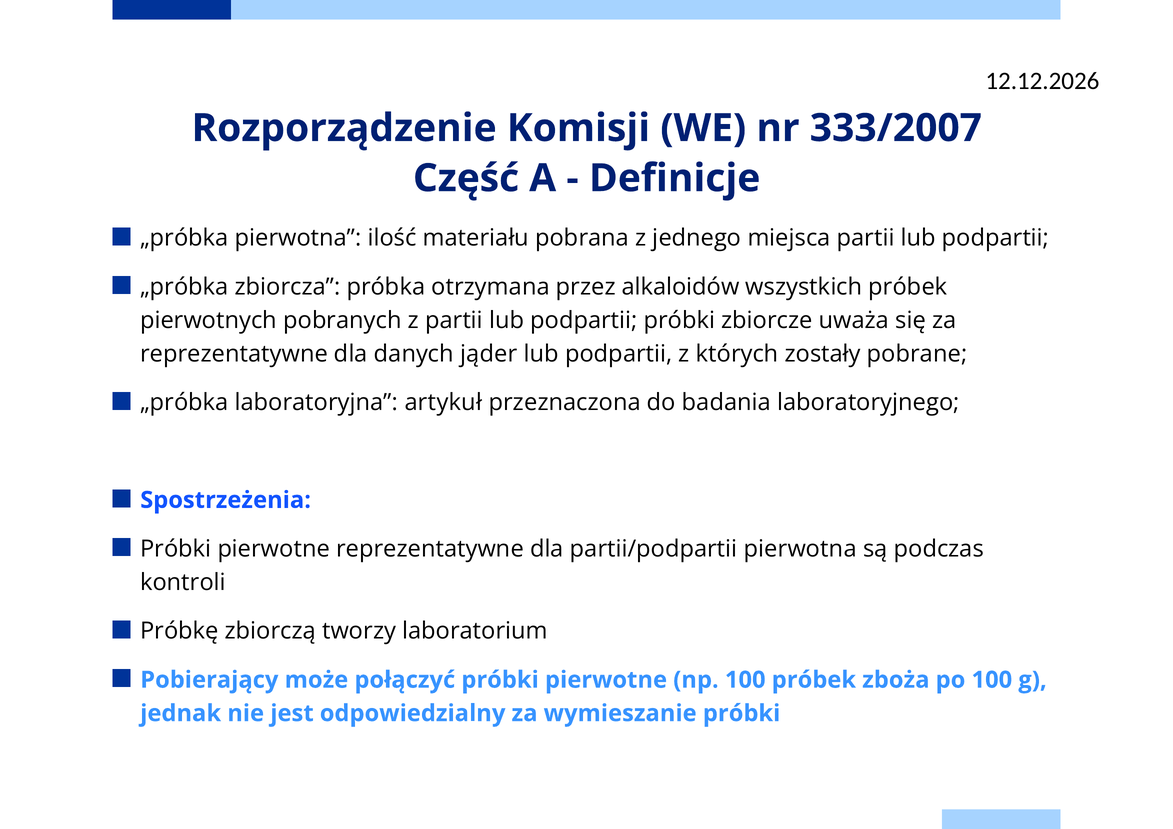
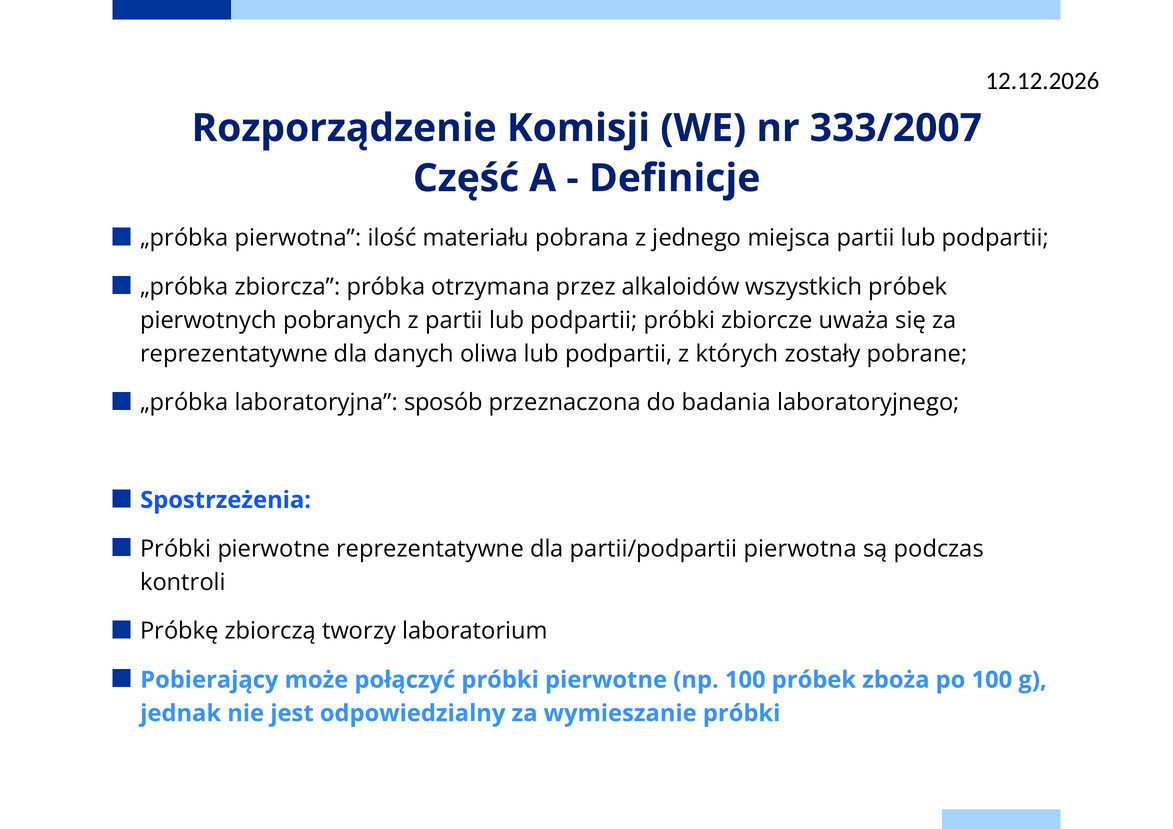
jąder: jąder -> oliwa
artykuł: artykuł -> sposób
